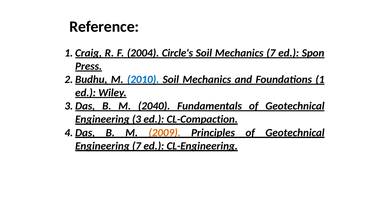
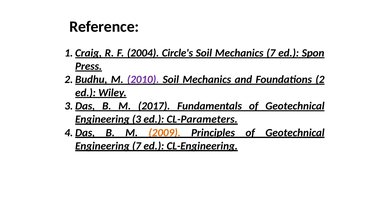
2010 colour: blue -> purple
1: 1 -> 2
2040: 2040 -> 2017
CL-Compaction: CL-Compaction -> CL-Parameters
